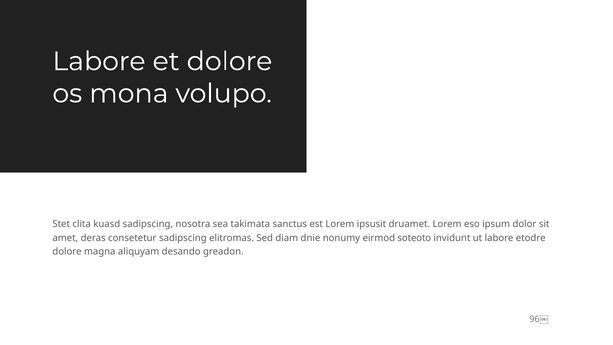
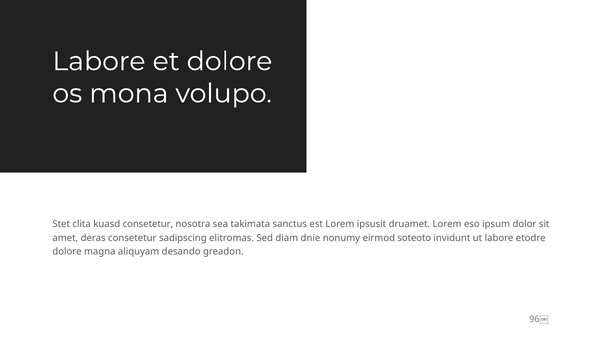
kuasd sadipscing: sadipscing -> consetetur
